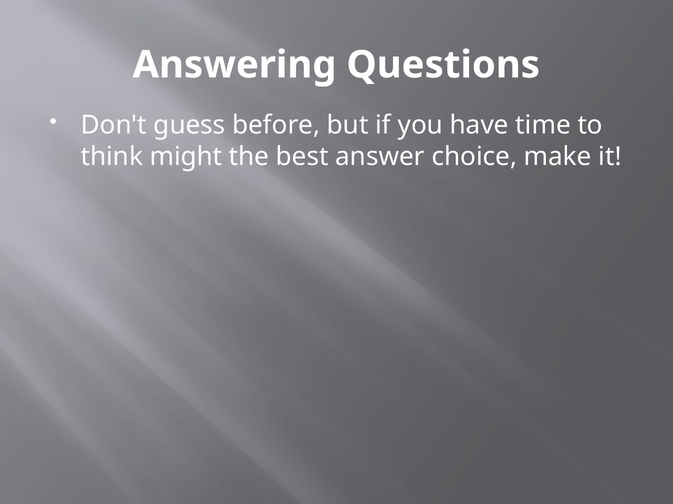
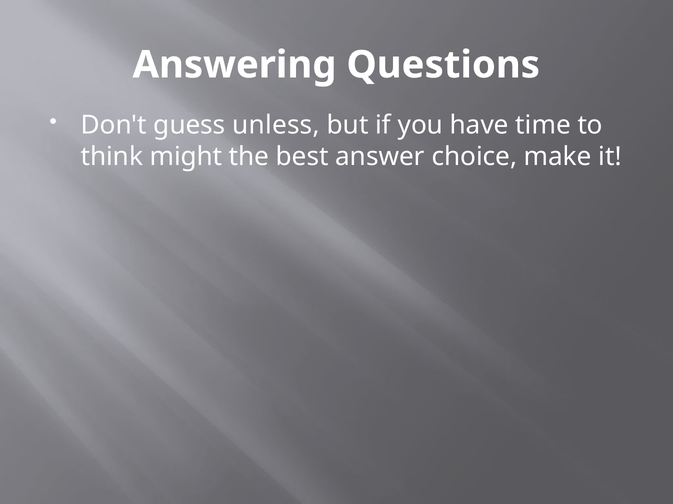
before: before -> unless
